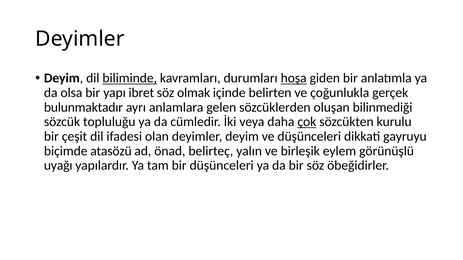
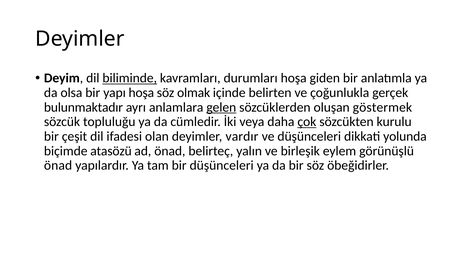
hoşa at (294, 78) underline: present -> none
yapı ibret: ibret -> hoşa
gelen underline: none -> present
bilinmediği: bilinmediği -> göstermek
deyimler deyim: deyim -> vardır
gayruyu: gayruyu -> yolunda
uyağı at (58, 166): uyağı -> önad
